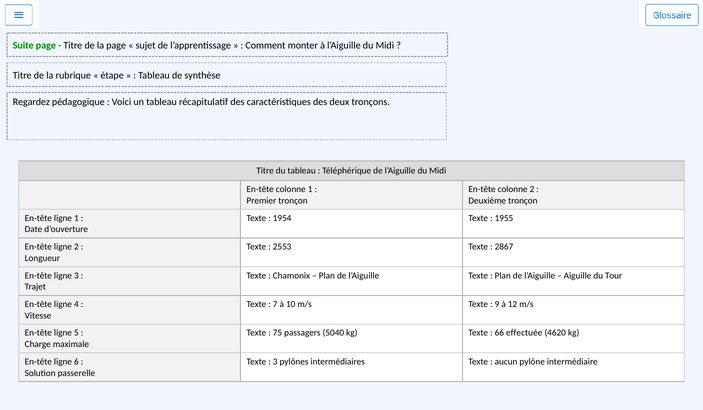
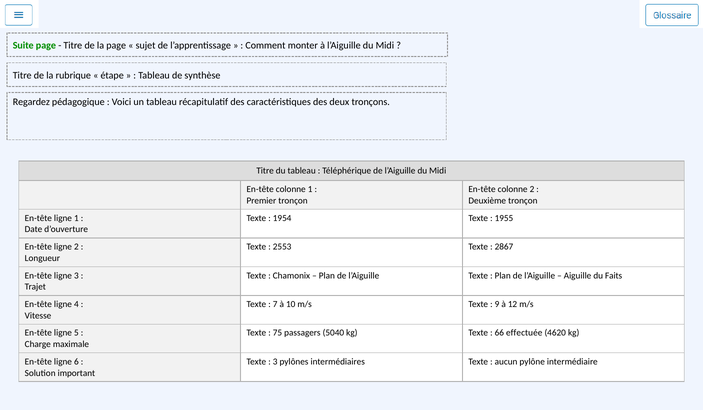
Tour: Tour -> Faits
passerelle: passerelle -> important
